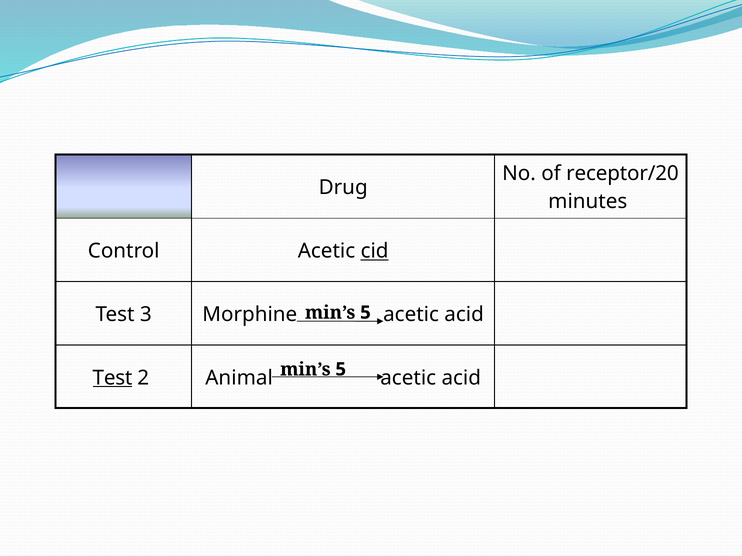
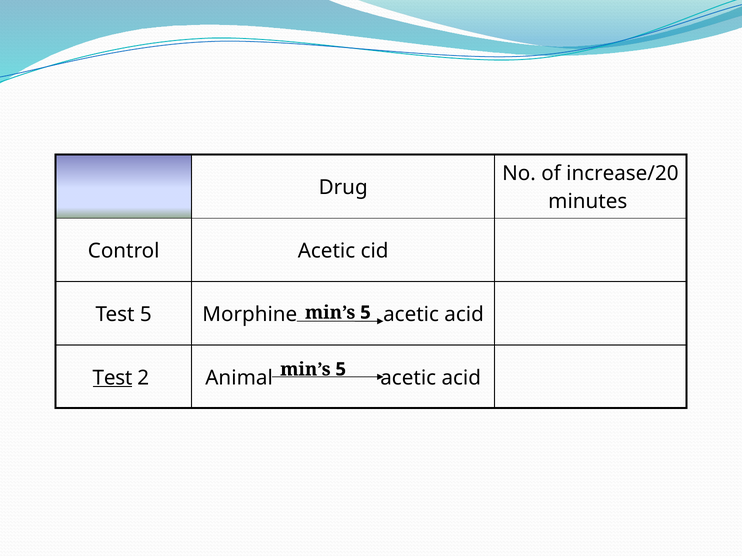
receptor/20: receptor/20 -> increase/20
cid underline: present -> none
Test 3: 3 -> 5
